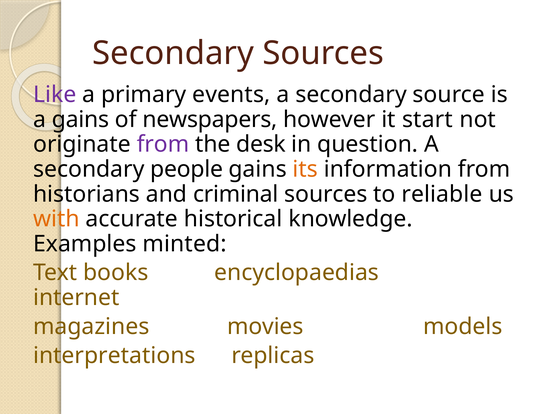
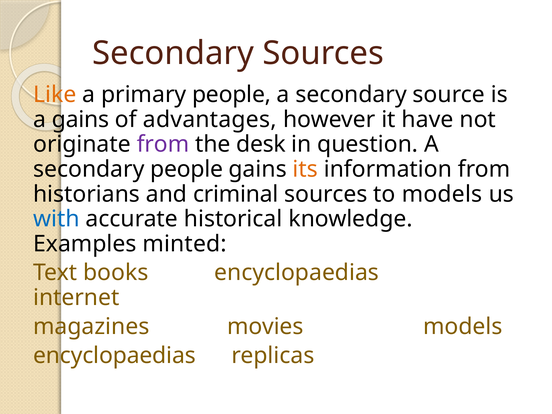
Like colour: purple -> orange
primary events: events -> people
newspapers: newspapers -> advantages
start: start -> have
to reliable: reliable -> models
with colour: orange -> blue
interpretations at (114, 356): interpretations -> encyclopaedias
